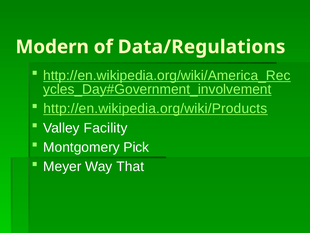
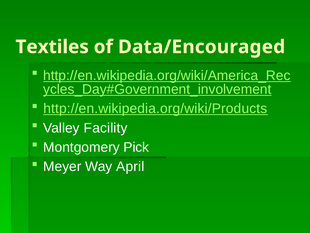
Modern: Modern -> Textiles
Data/Regulations: Data/Regulations -> Data/Encouraged
That: That -> April
